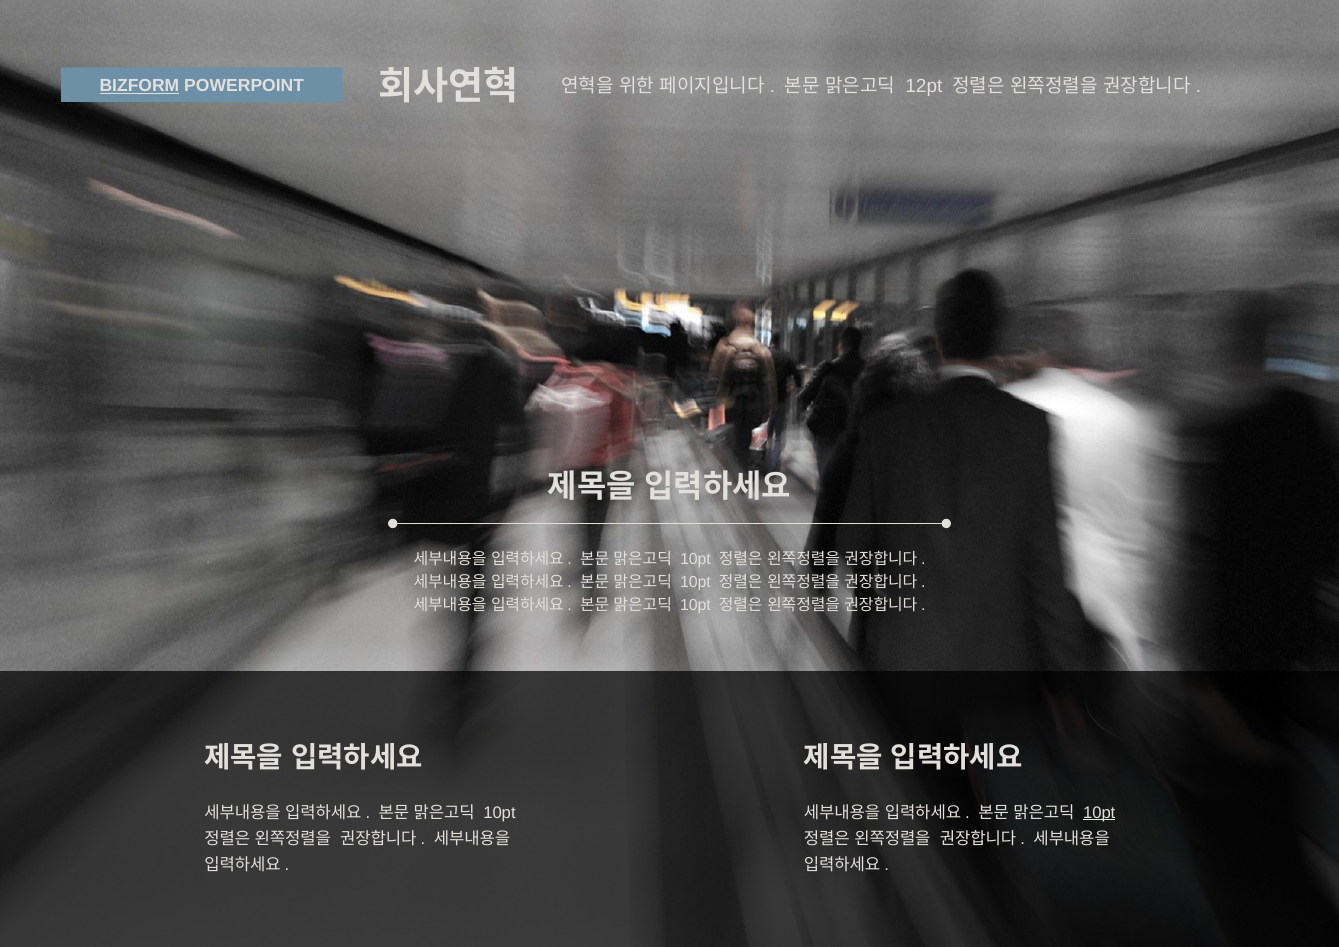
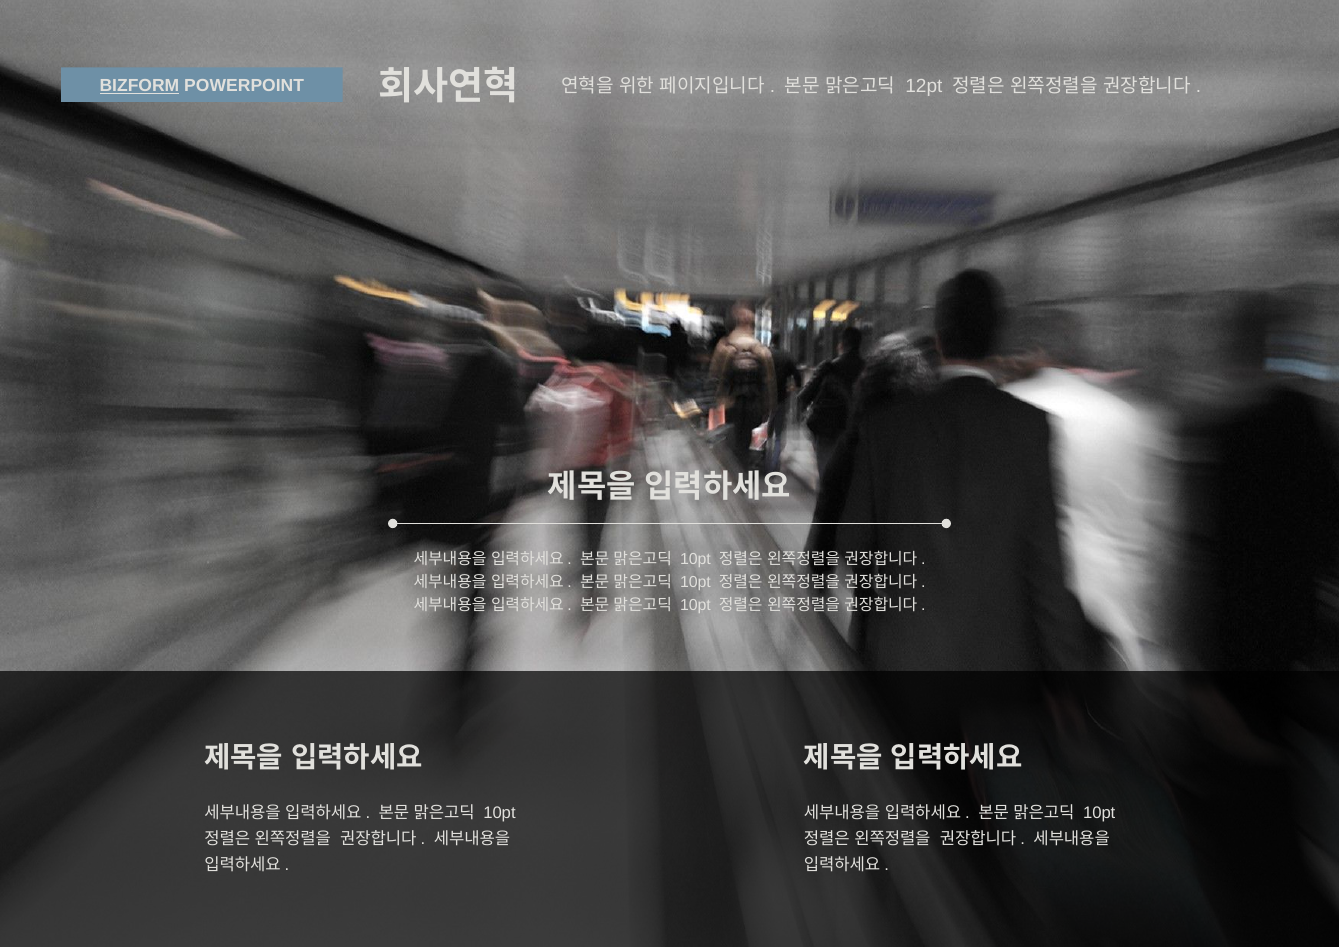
10pt at (1099, 812) underline: present -> none
